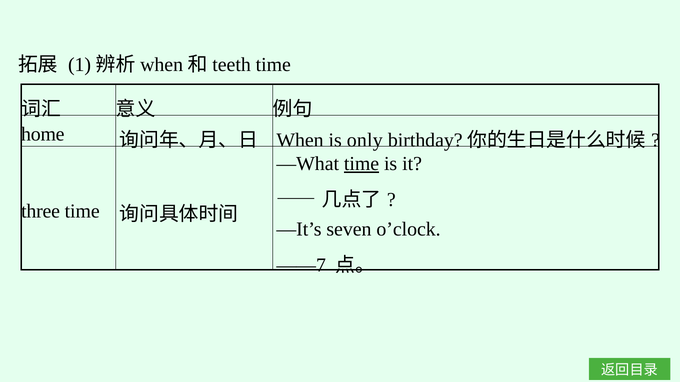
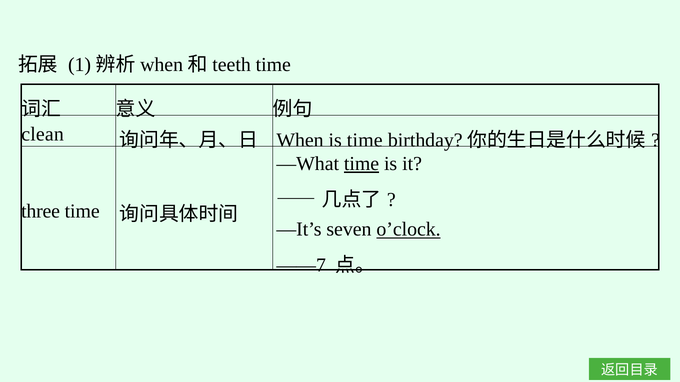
home: home -> clean
is only: only -> time
o’clock underline: none -> present
